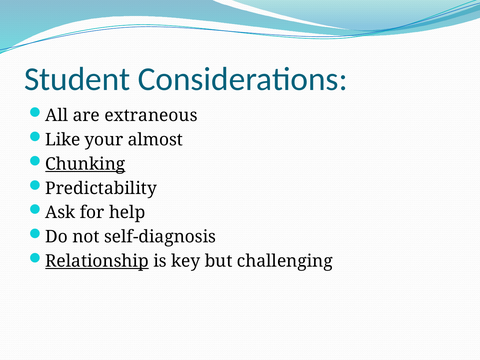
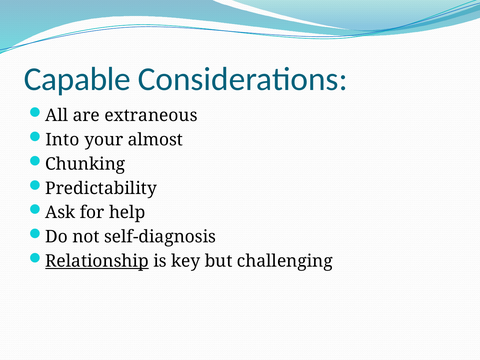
Student: Student -> Capable
Like: Like -> Into
Chunking underline: present -> none
